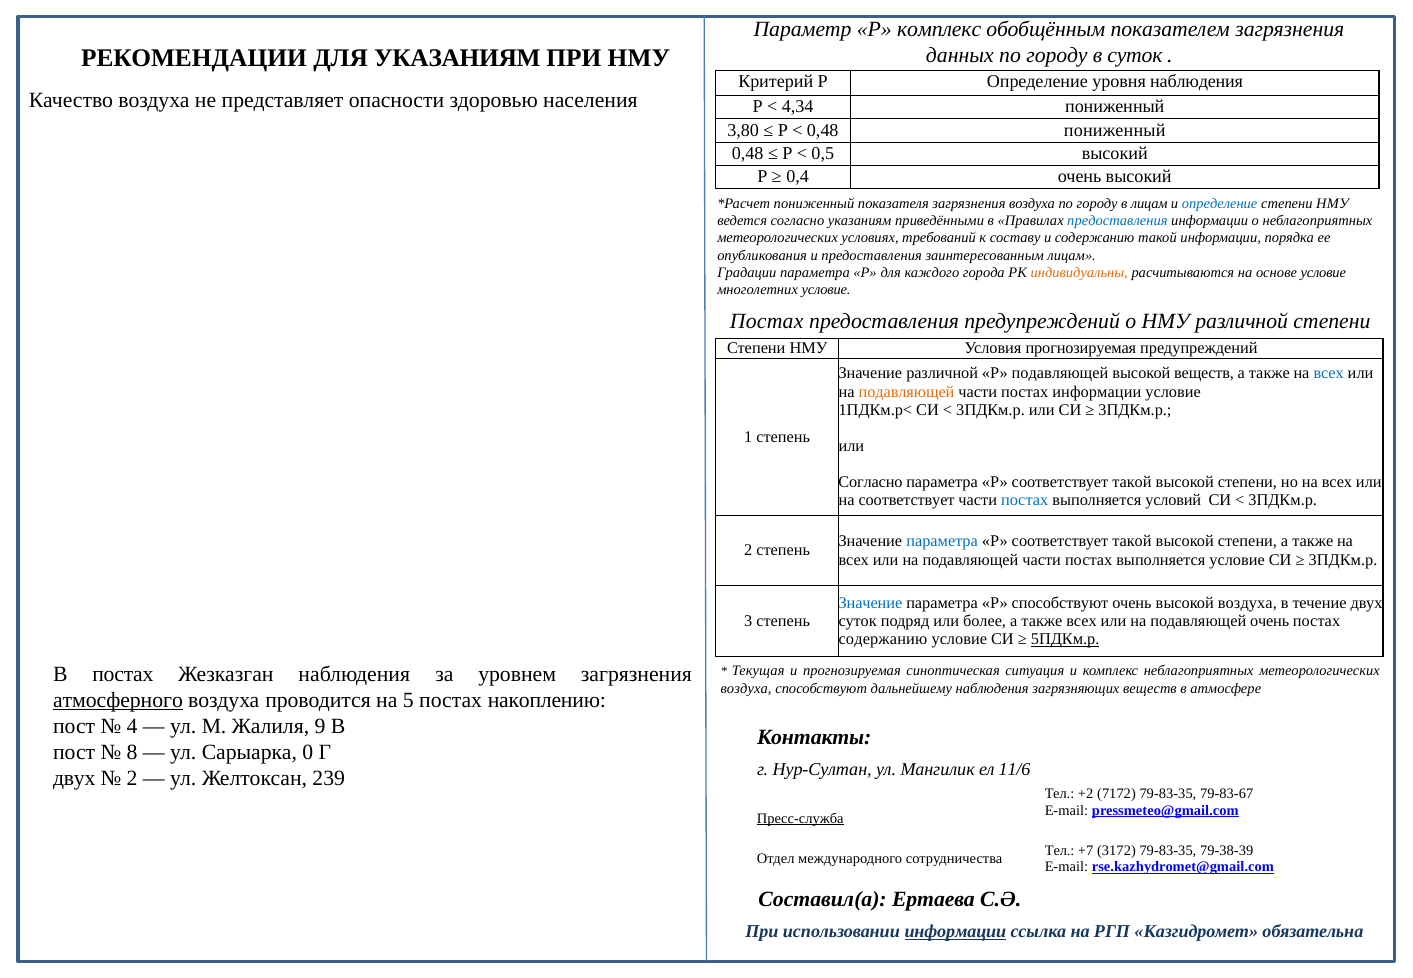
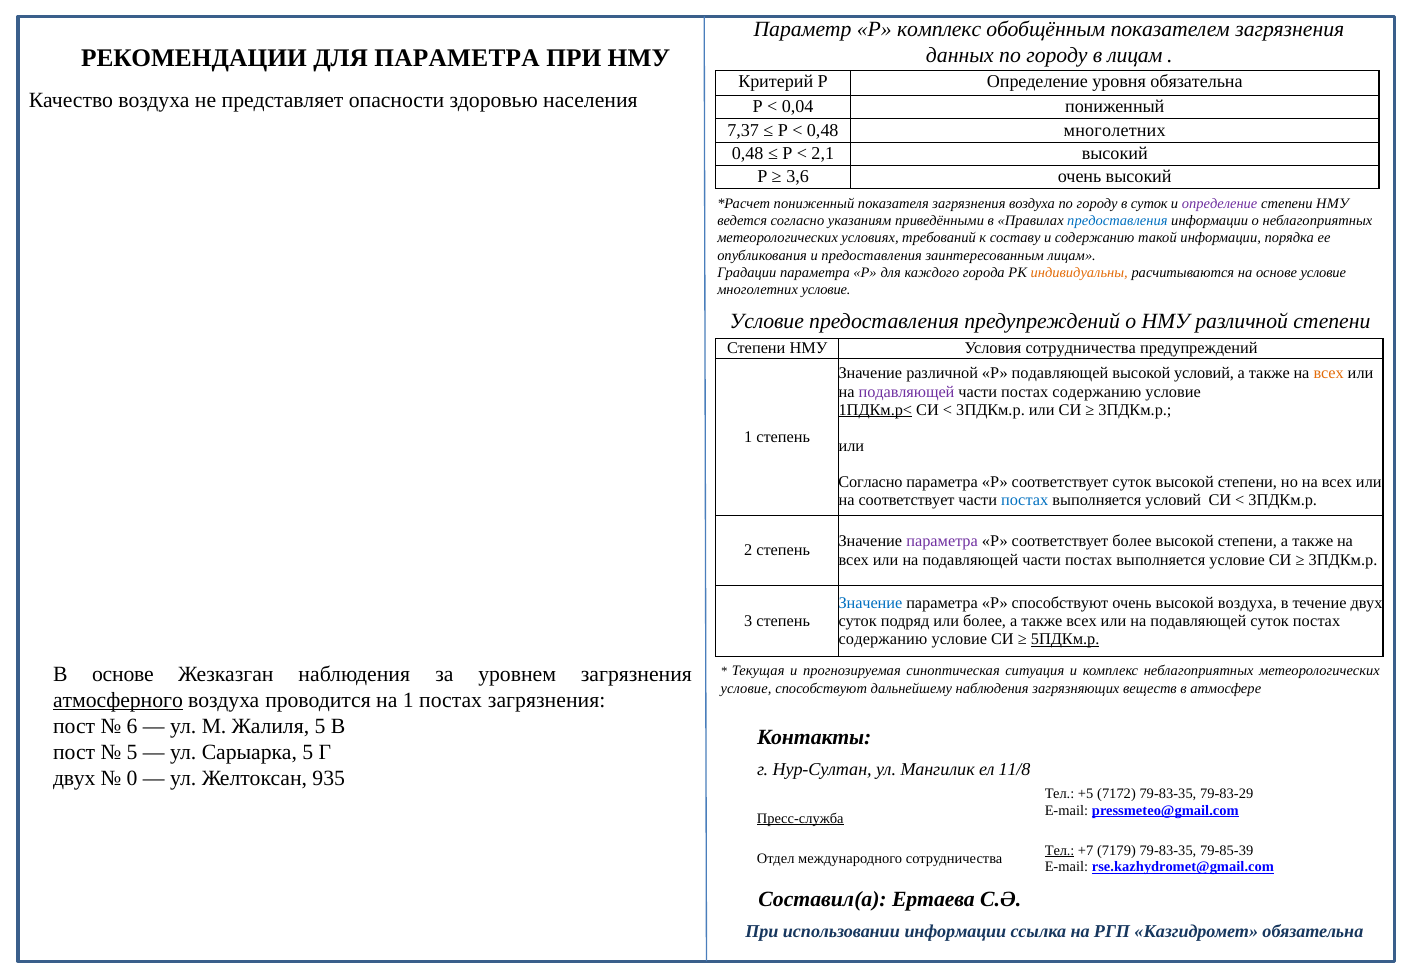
в суток: суток -> лицам
ДЛЯ УКАЗАНИЯМ: УКАЗАНИЯМ -> ПАРАМЕТРА
уровня наблюдения: наблюдения -> обязательна
4,34: 4,34 -> 0,04
3,80: 3,80 -> 7,37
0,48 пониженный: пониженный -> многолетних
0,5: 0,5 -> 2,1
0,4: 0,4 -> 3,6
в лицам: лицам -> суток
определение at (1220, 203) colour: blue -> purple
Постах at (767, 322): Постах -> Условие
Условия прогнозируемая: прогнозируемая -> сотрудничества
высокой веществ: веществ -> условий
всех at (1329, 374) colour: blue -> orange
подавляющей at (907, 392) colour: orange -> purple
части постах информации: информации -> содержанию
1ПДКм.р< underline: none -> present
такой at (1132, 482): такой -> суток
параметра at (942, 542) colour: blue -> purple
такой at (1132, 542): такой -> более
подавляющей очень: очень -> суток
В постах: постах -> основе
воздуха at (746, 689): воздуха -> условие
на 5: 5 -> 1
постах накоплению: накоплению -> загрязнения
4: 4 -> 6
Жалиля 9: 9 -> 5
8 at (132, 753): 8 -> 5
Сарыарка 0: 0 -> 5
11/6: 11/6 -> 11/8
2 at (132, 779): 2 -> 0
239: 239 -> 935
+2: +2 -> +5
79-83-67: 79-83-67 -> 79-83-29
Тел at (1060, 851) underline: none -> present
3172: 3172 -> 7179
79-38-39: 79-38-39 -> 79-85-39
информации at (955, 932) underline: present -> none
